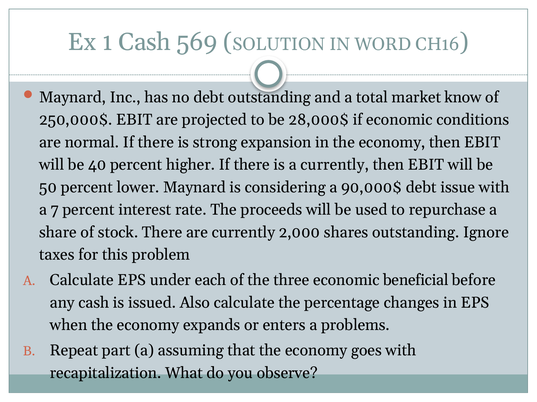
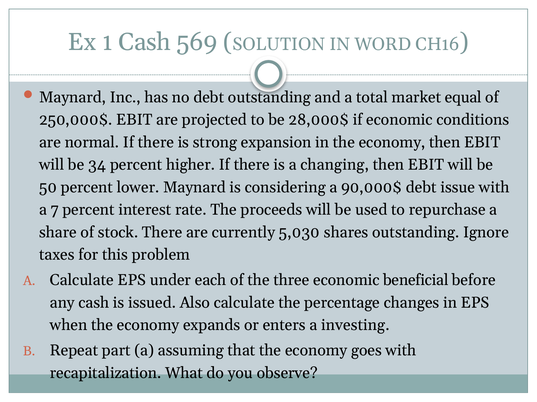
know: know -> equal
40: 40 -> 34
a currently: currently -> changing
2,000: 2,000 -> 5,030
problems: problems -> investing
